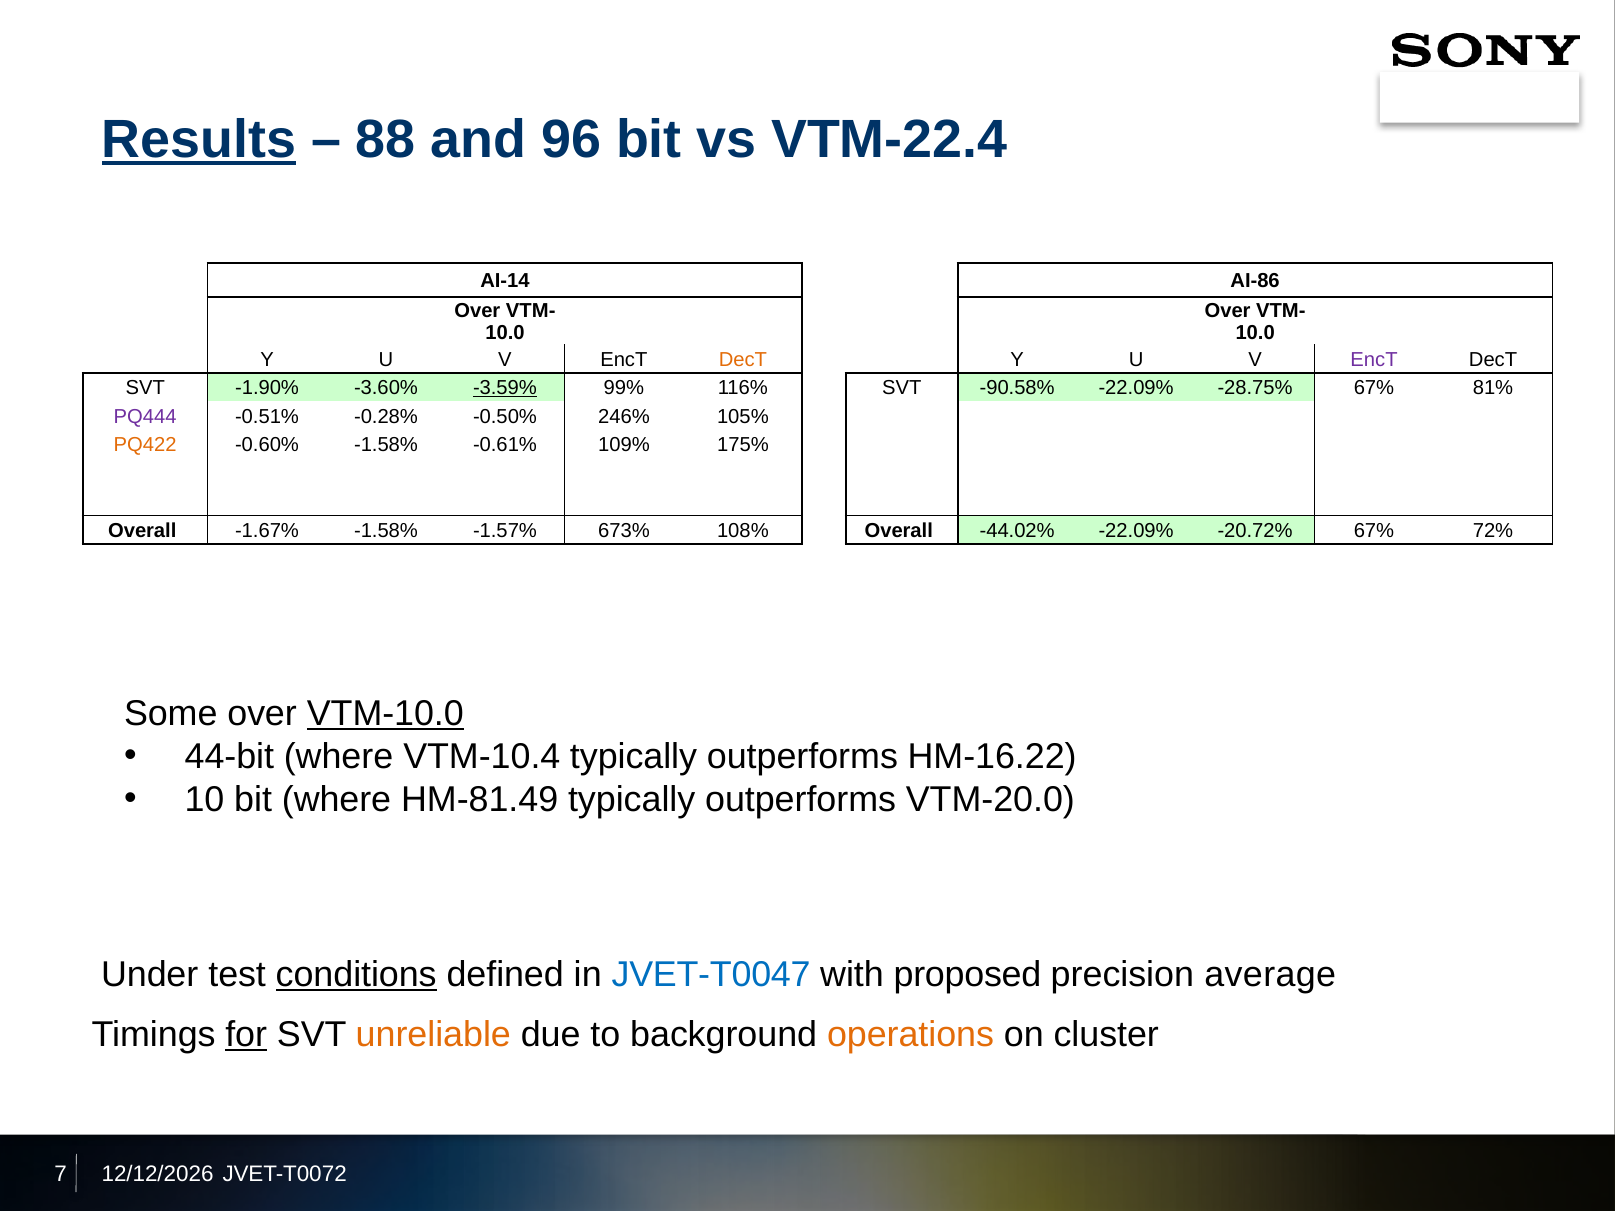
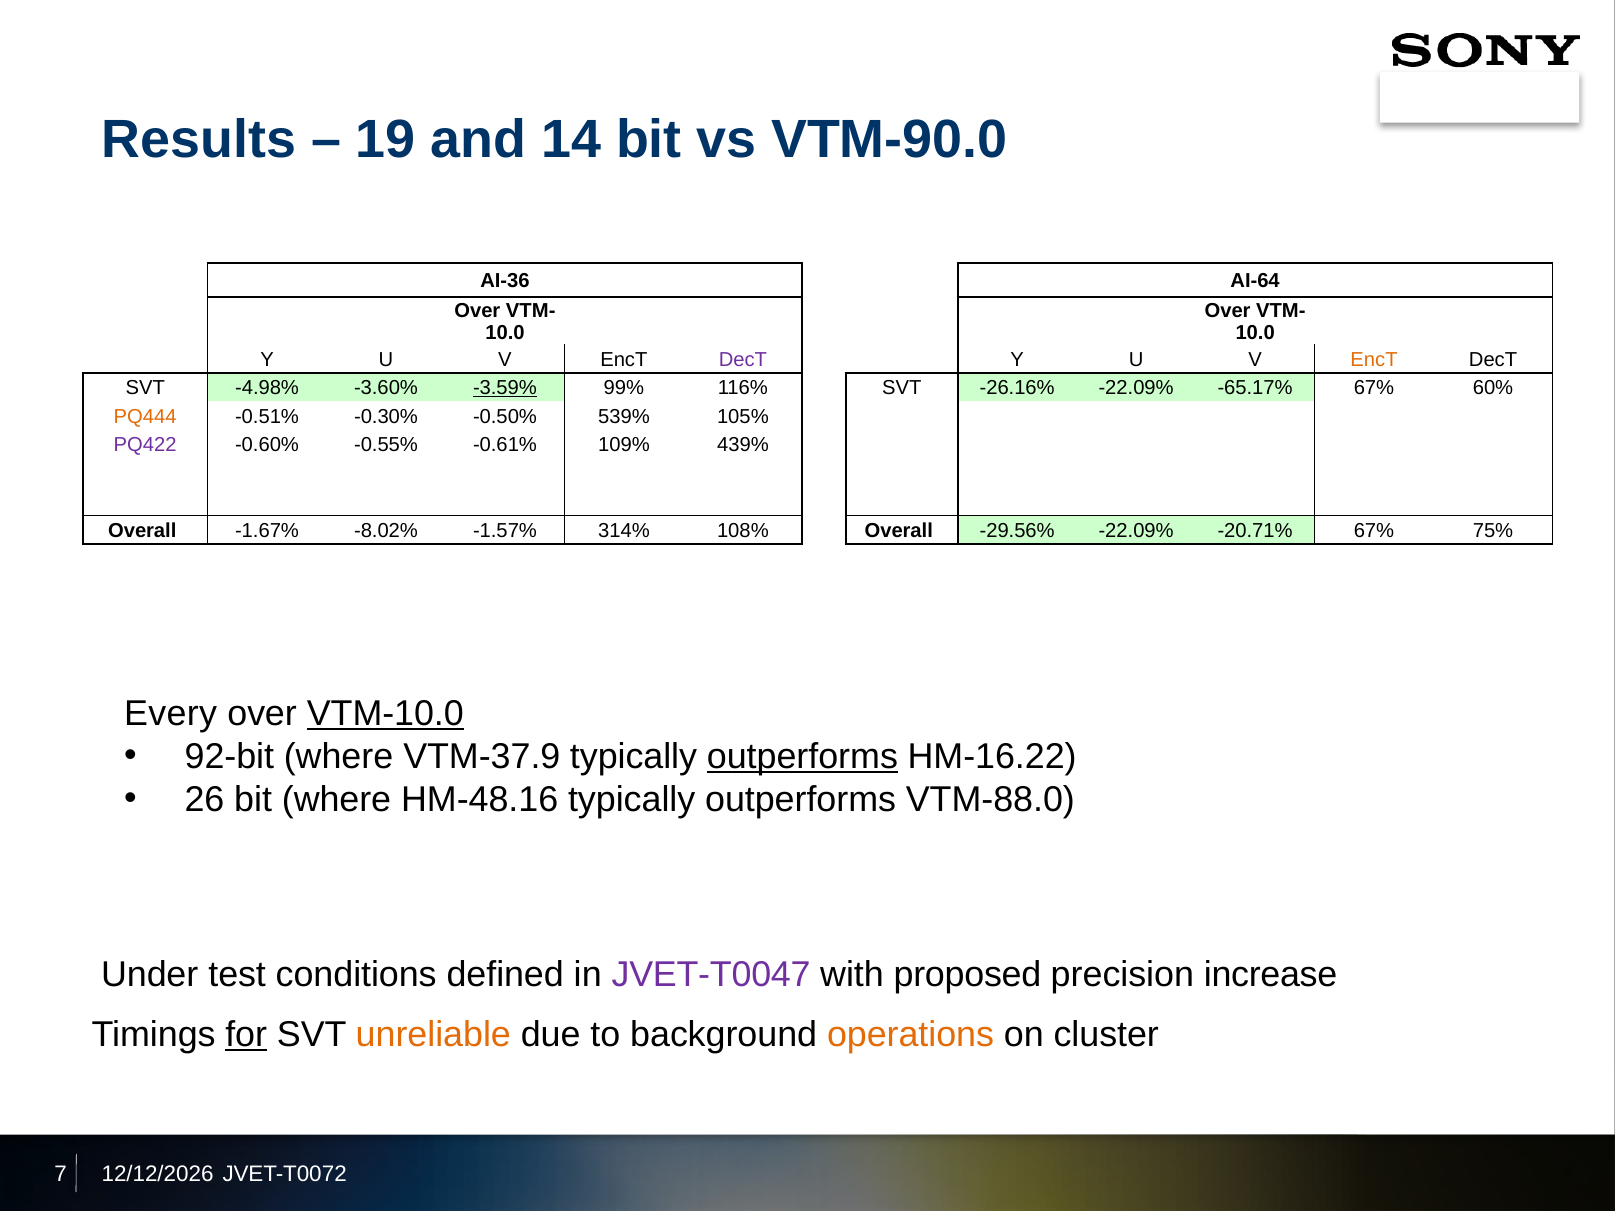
Results underline: present -> none
88: 88 -> 19
96: 96 -> 14
VTM-22.4: VTM-22.4 -> VTM-90.0
AI-14: AI-14 -> AI-36
AI-86: AI-86 -> AI-64
DecT at (743, 360) colour: orange -> purple
EncT at (1374, 360) colour: purple -> orange
-1.90%: -1.90% -> -4.98%
-90.58%: -90.58% -> -26.16%
-28.75%: -28.75% -> -65.17%
81%: 81% -> 60%
PQ444 colour: purple -> orange
-0.28%: -0.28% -> -0.30%
246%: 246% -> 539%
PQ422 colour: orange -> purple
-0.60% -1.58%: -1.58% -> -0.55%
175%: 175% -> 439%
-1.67% -1.58%: -1.58% -> -8.02%
673%: 673% -> 314%
-44.02%: -44.02% -> -29.56%
-20.72%: -20.72% -> -20.71%
72%: 72% -> 75%
Some: Some -> Every
44-bit: 44-bit -> 92-bit
VTM-10.4: VTM-10.4 -> VTM-37.9
outperforms at (802, 757) underline: none -> present
10: 10 -> 26
HM-81.49: HM-81.49 -> HM-48.16
VTM-20.0: VTM-20.0 -> VTM-88.0
conditions underline: present -> none
JVET-T0047 colour: blue -> purple
average: average -> increase
